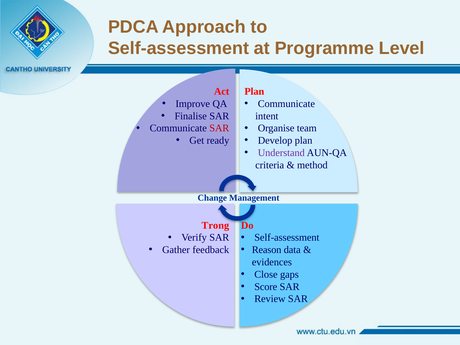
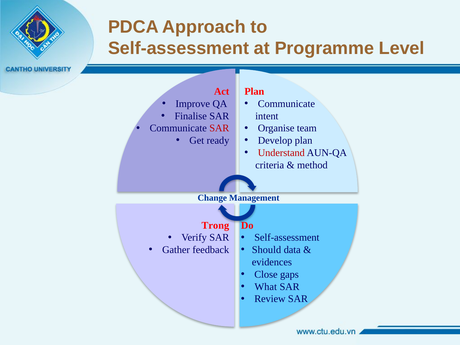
Understand colour: purple -> red
Reason: Reason -> Should
Score: Score -> What
